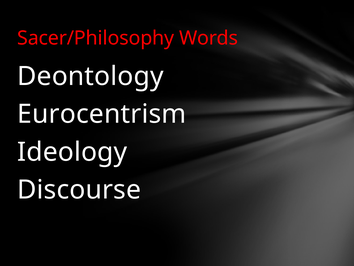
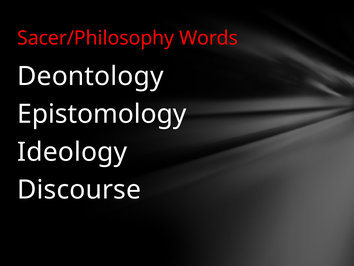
Eurocentrism: Eurocentrism -> Epistomology
